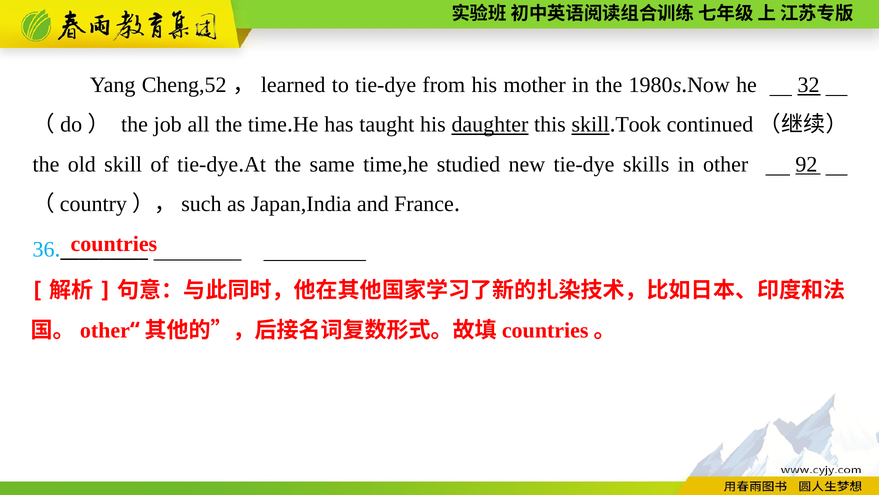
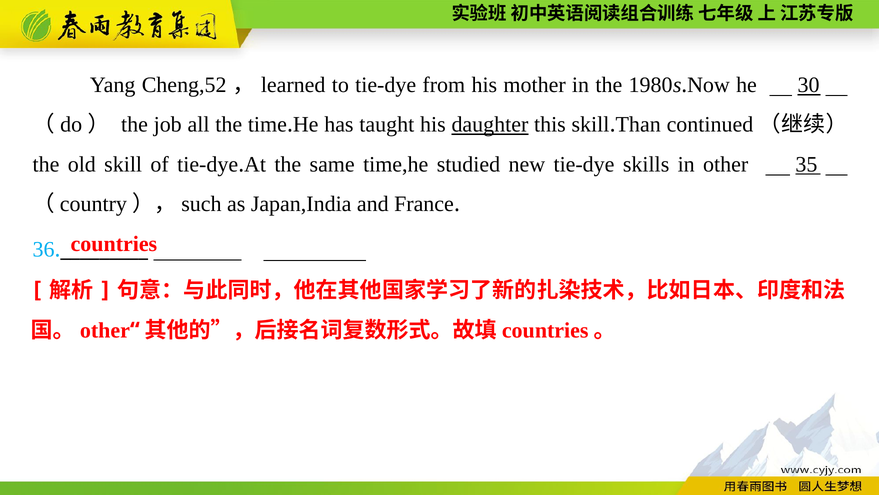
32: 32 -> 30
skill at (590, 125) underline: present -> none
Took: Took -> Than
92: 92 -> 35
